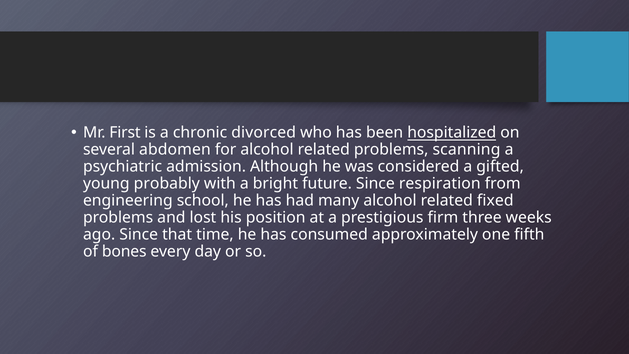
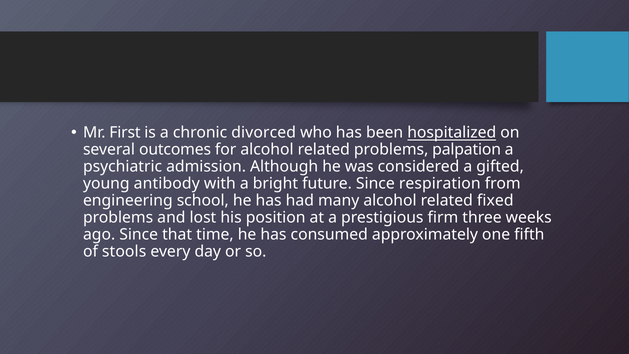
abdomen: abdomen -> outcomes
scanning: scanning -> palpation
probably: probably -> antibody
bones: bones -> stools
